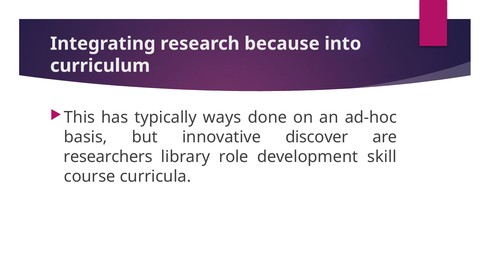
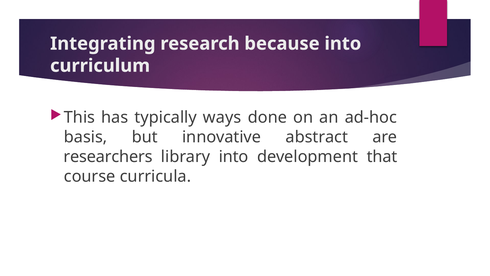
discover: discover -> abstract
library role: role -> into
skill: skill -> that
